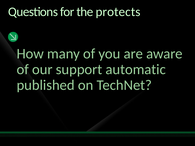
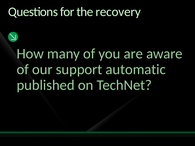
protects: protects -> recovery
